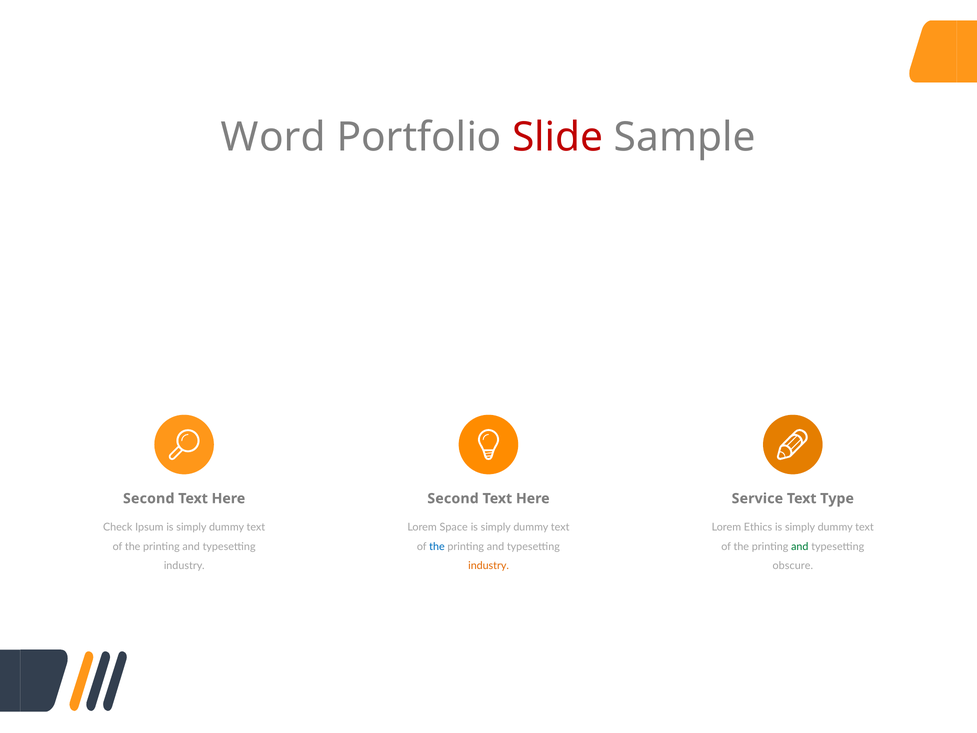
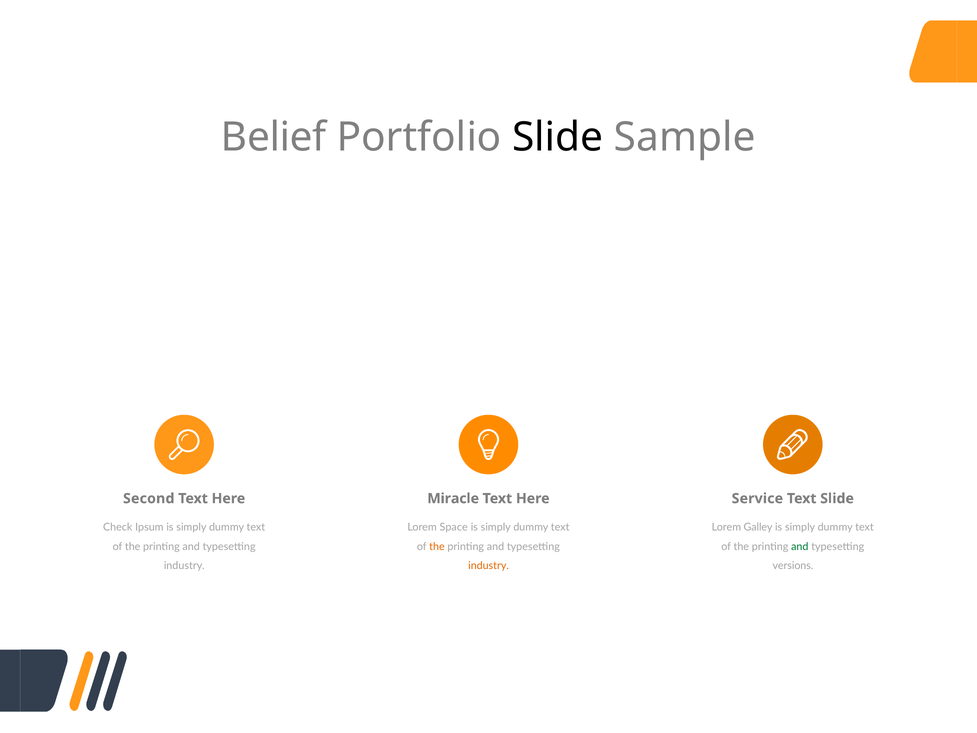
Word: Word -> Belief
Slide at (558, 137) colour: red -> black
Here Second: Second -> Miracle
Text Type: Type -> Slide
Ethics: Ethics -> Galley
the at (437, 546) colour: blue -> orange
obscure: obscure -> versions
